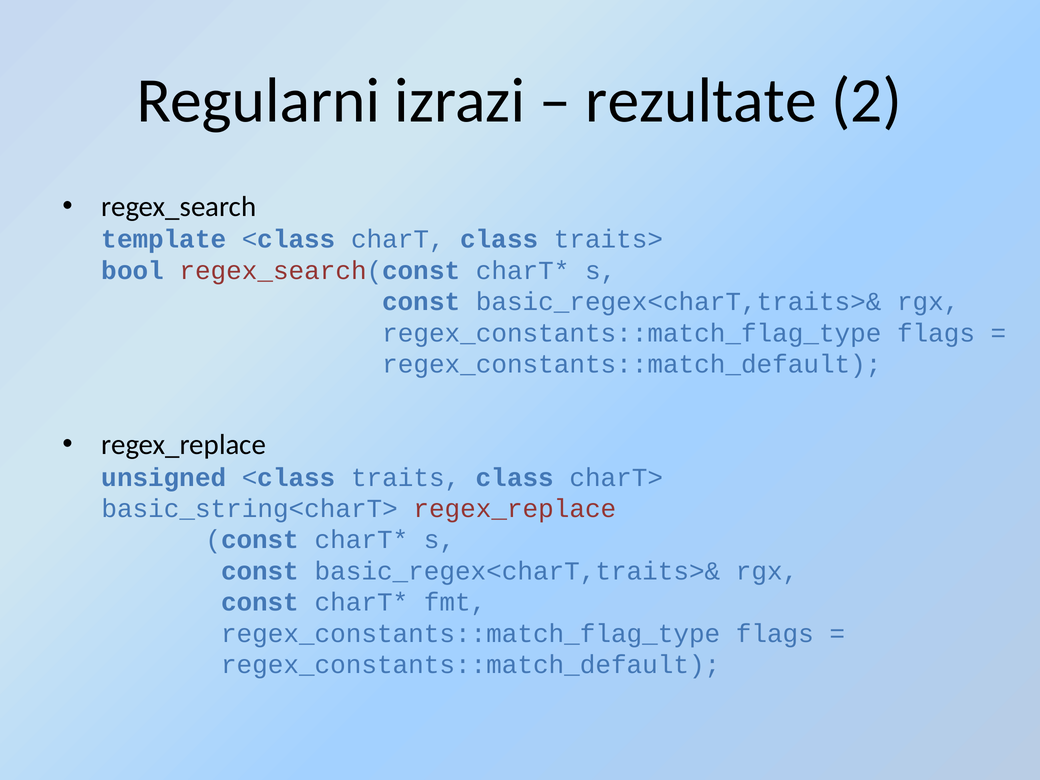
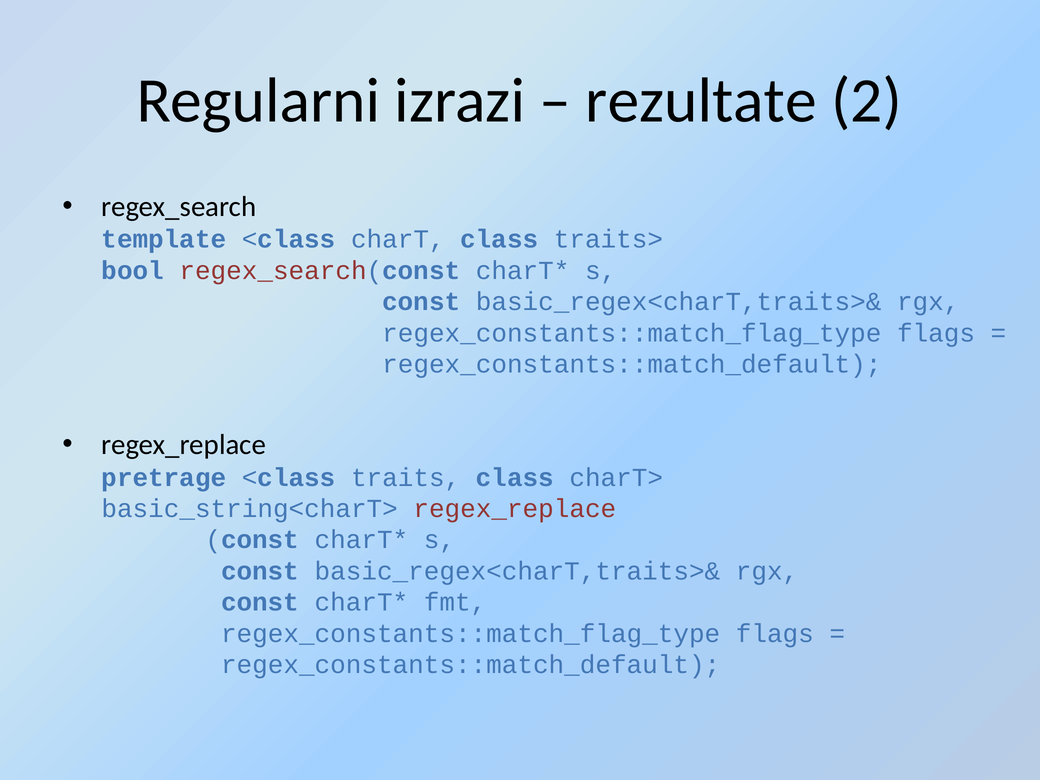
unsigned: unsigned -> pretrage
